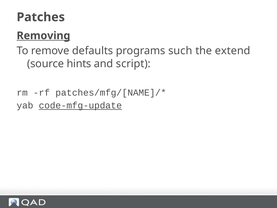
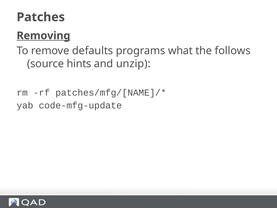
such: such -> what
extend: extend -> follows
script: script -> unzip
code-mfg-update underline: present -> none
